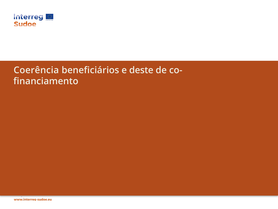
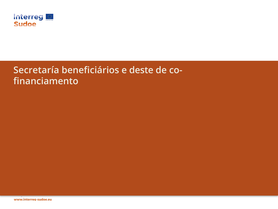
Coerência: Coerência -> Secretaría
